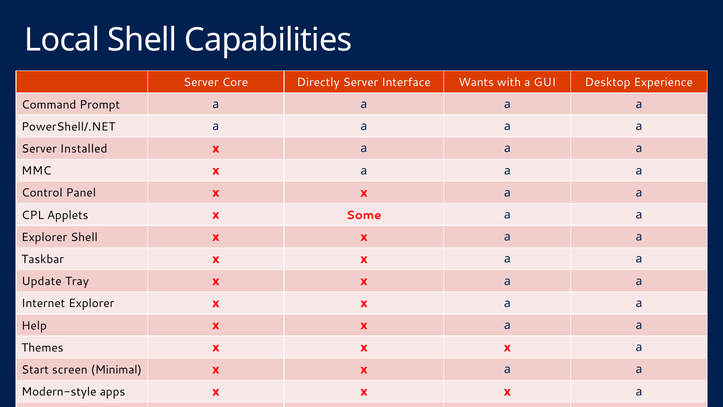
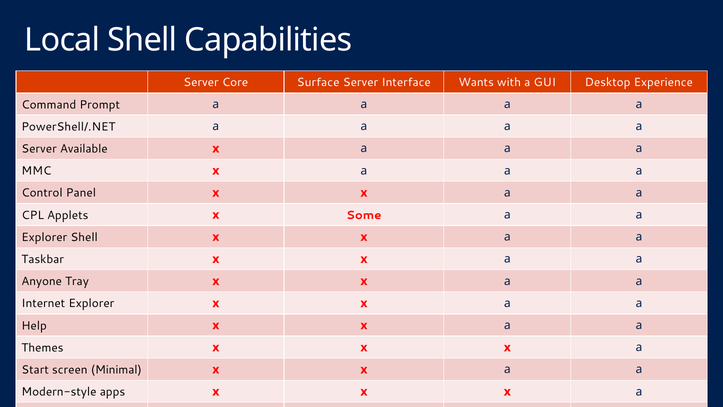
Directly: Directly -> Surface
Installed: Installed -> Available
Update: Update -> Anyone
